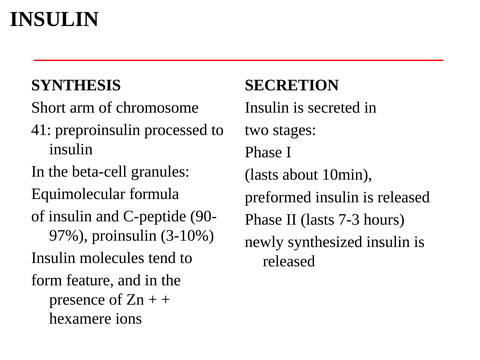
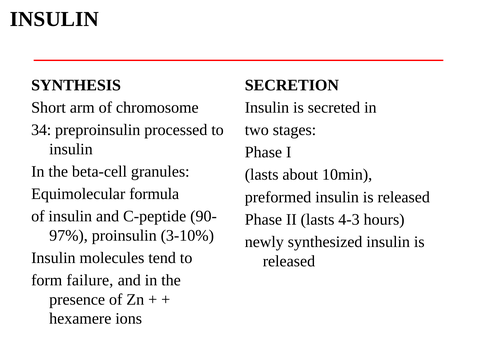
41: 41 -> 34
7-3: 7-3 -> 4-3
feature: feature -> failure
